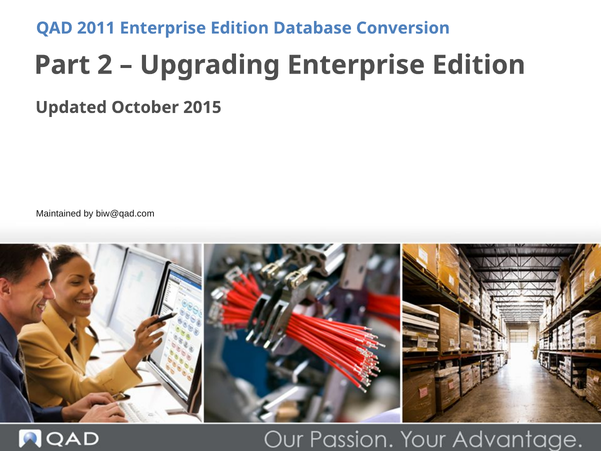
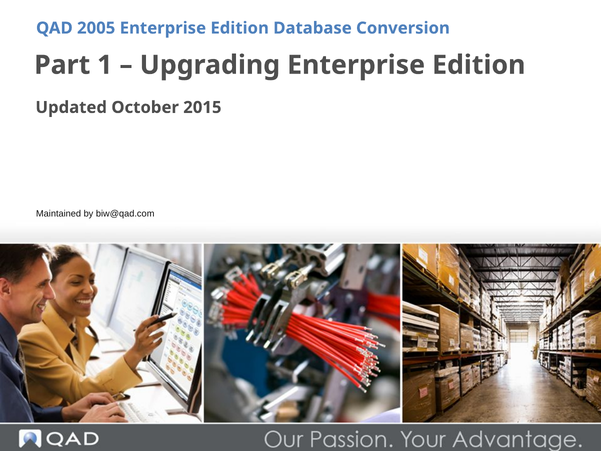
2011: 2011 -> 2005
2: 2 -> 1
